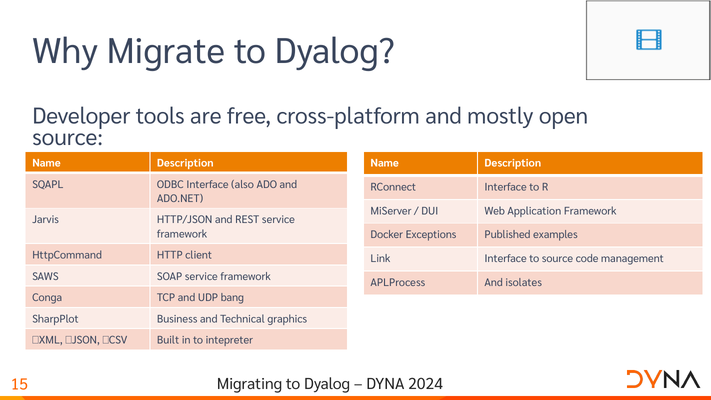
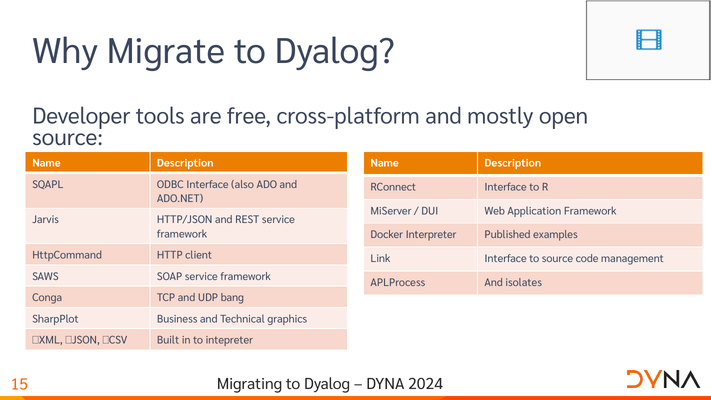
Exceptions: Exceptions -> Interpreter
